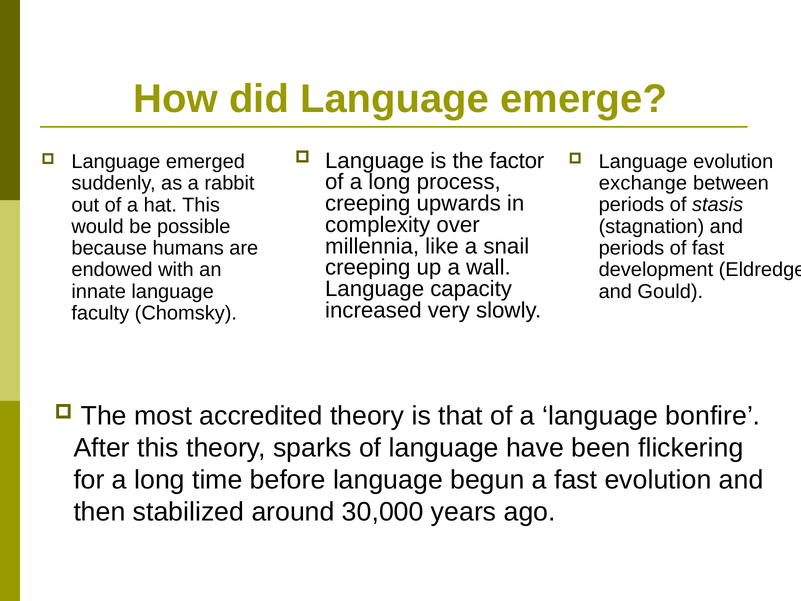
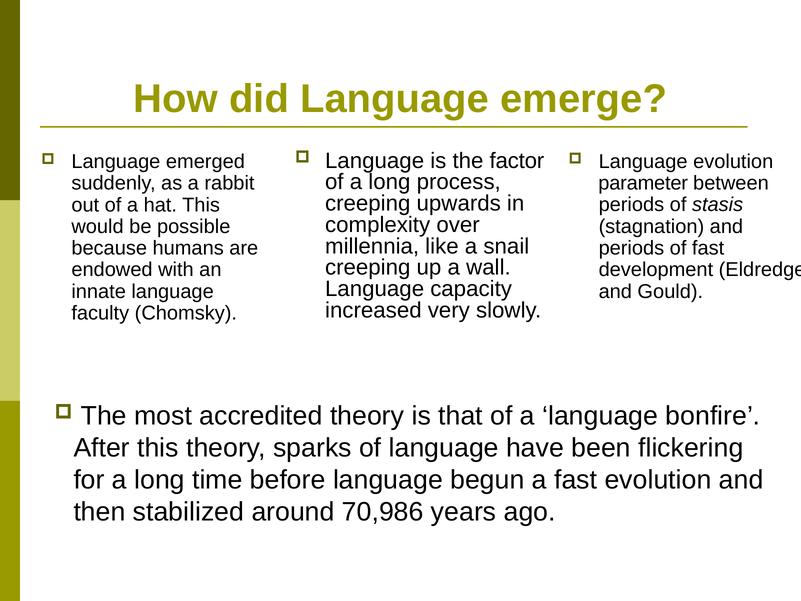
exchange: exchange -> parameter
30,000: 30,000 -> 70,986
